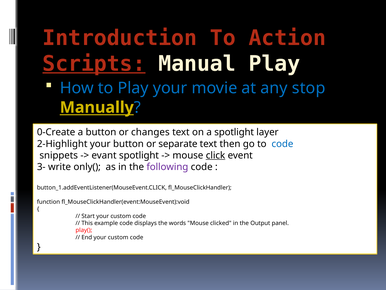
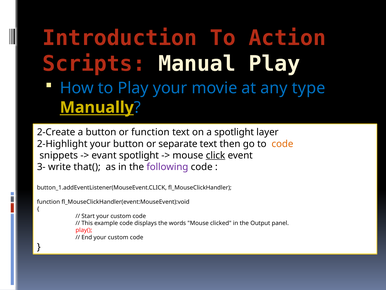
Scripts underline: present -> none
stop: stop -> type
0-Create: 0-Create -> 2-Create
or changes: changes -> function
code at (282, 144) colour: blue -> orange
only(: only( -> that(
